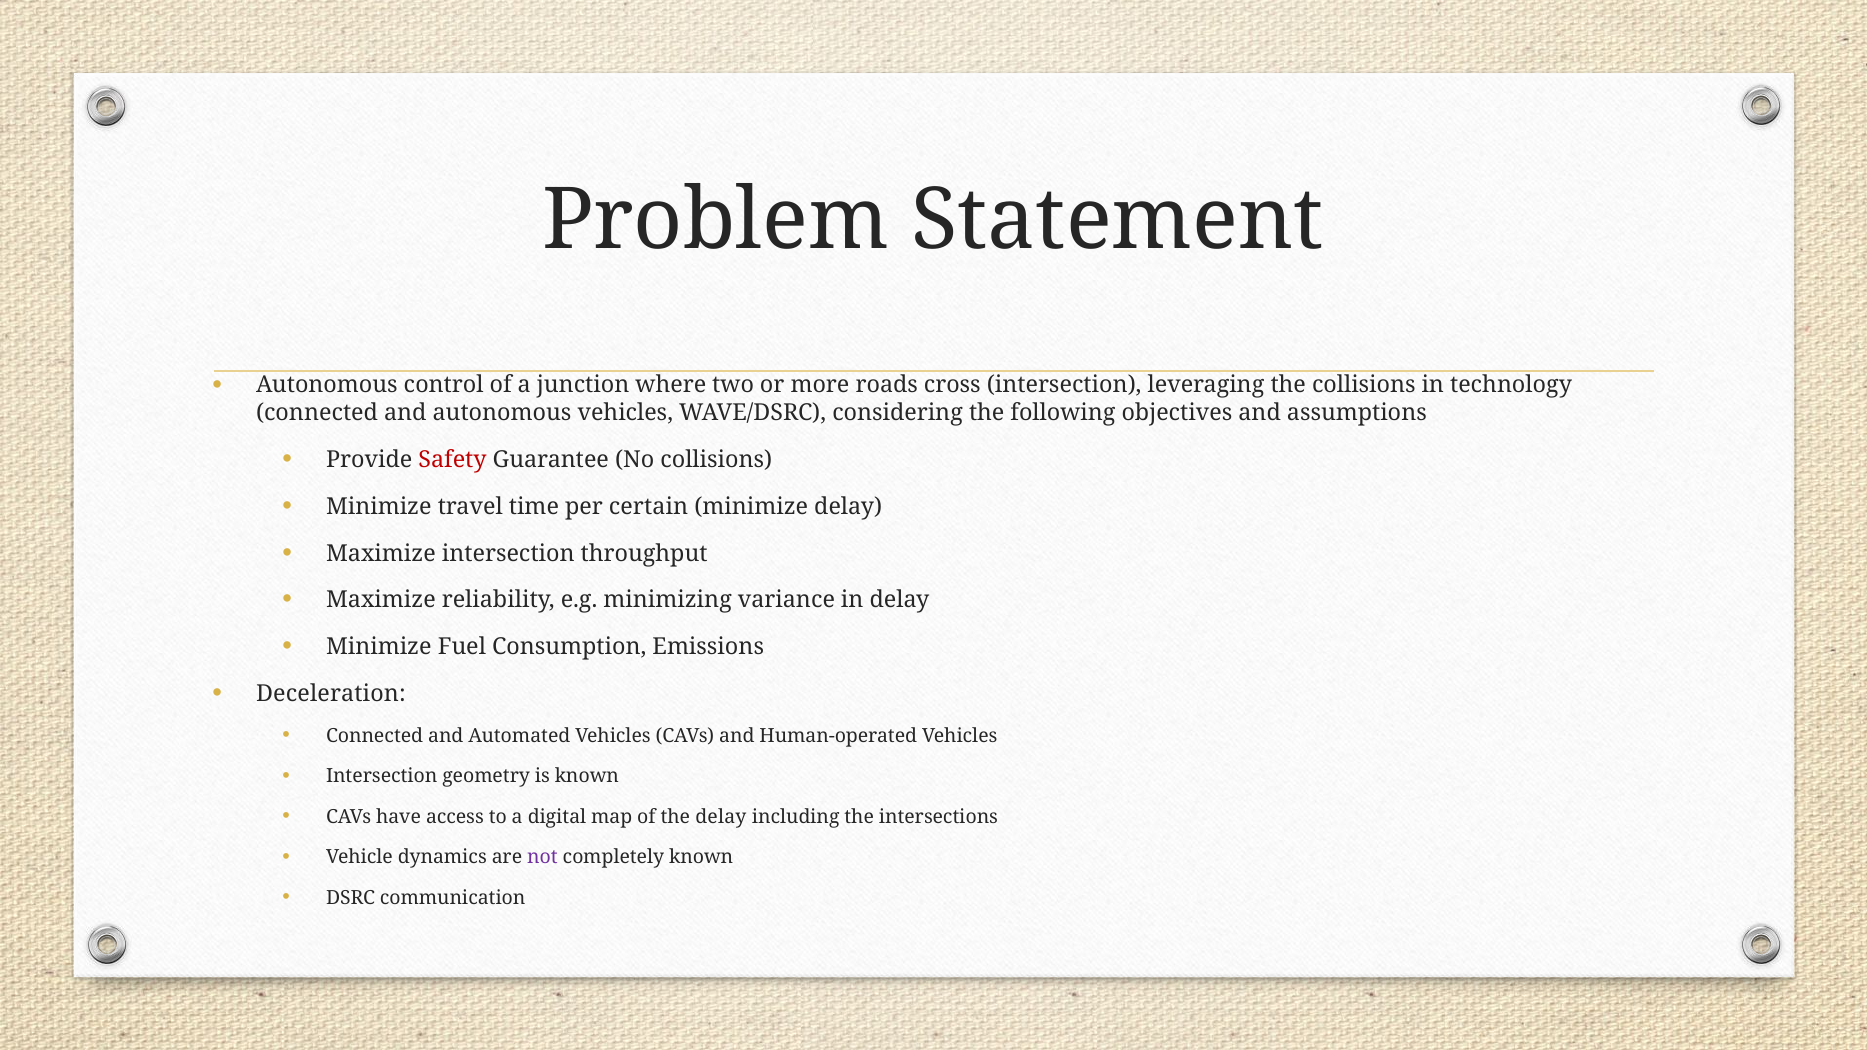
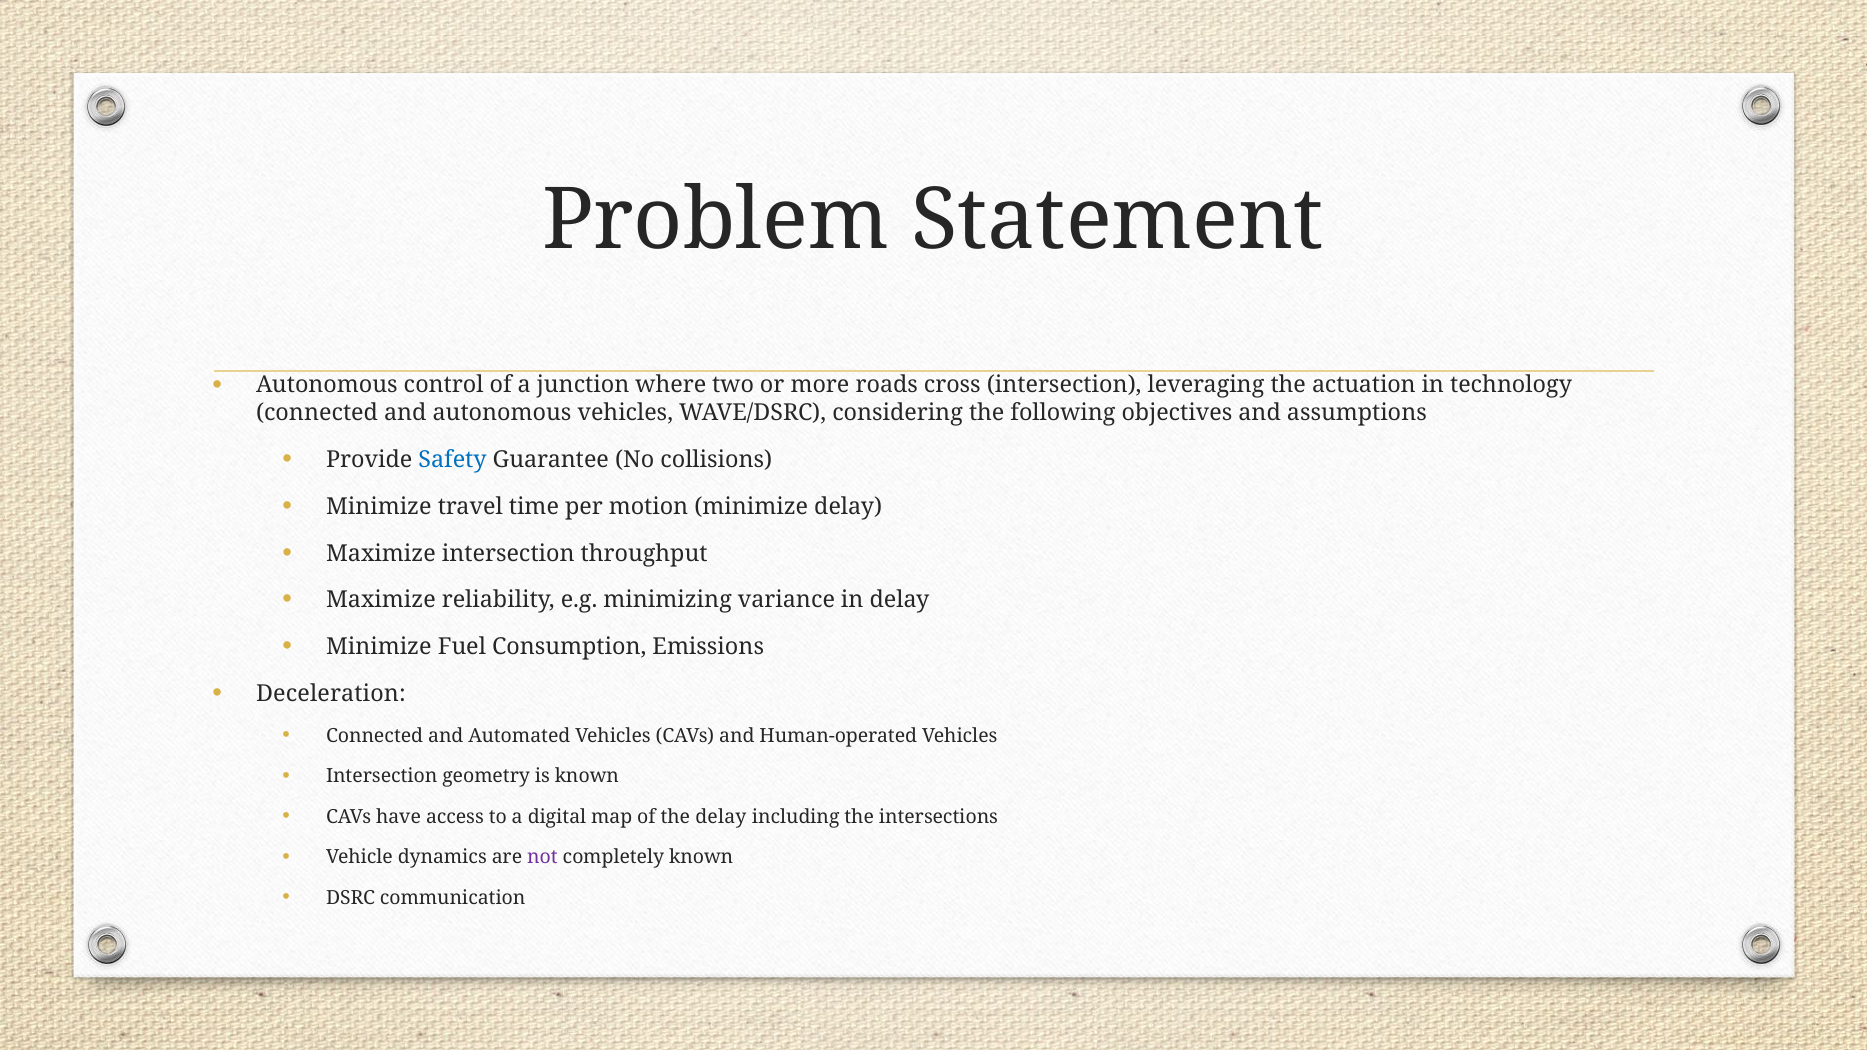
the collisions: collisions -> actuation
Safety colour: red -> blue
certain: certain -> motion
